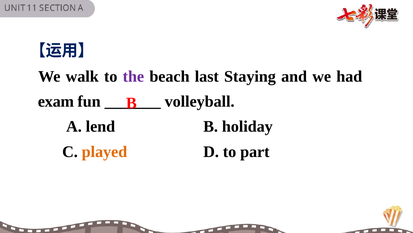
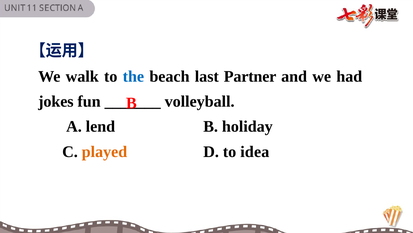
the colour: purple -> blue
Staying: Staying -> Partner
exam: exam -> jokes
part: part -> idea
